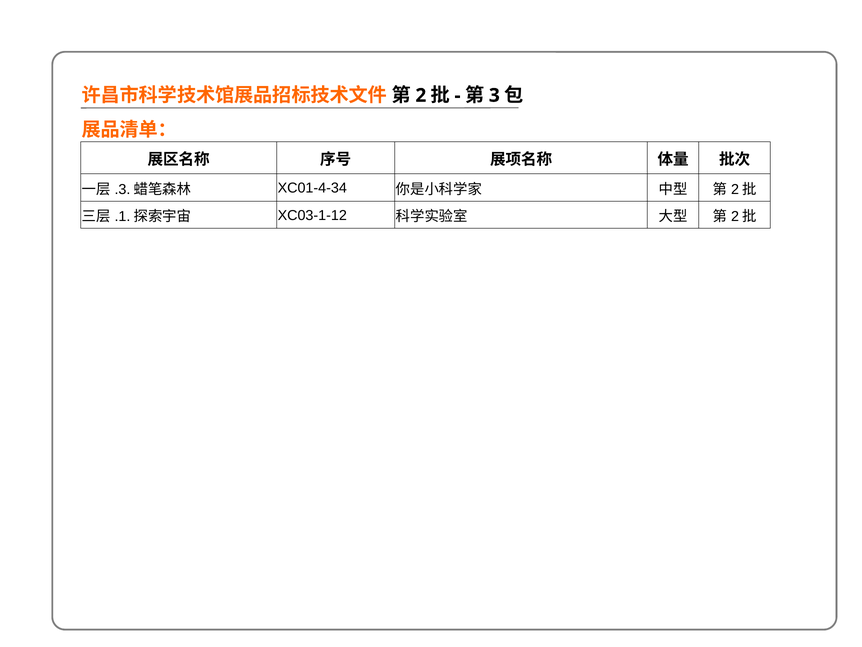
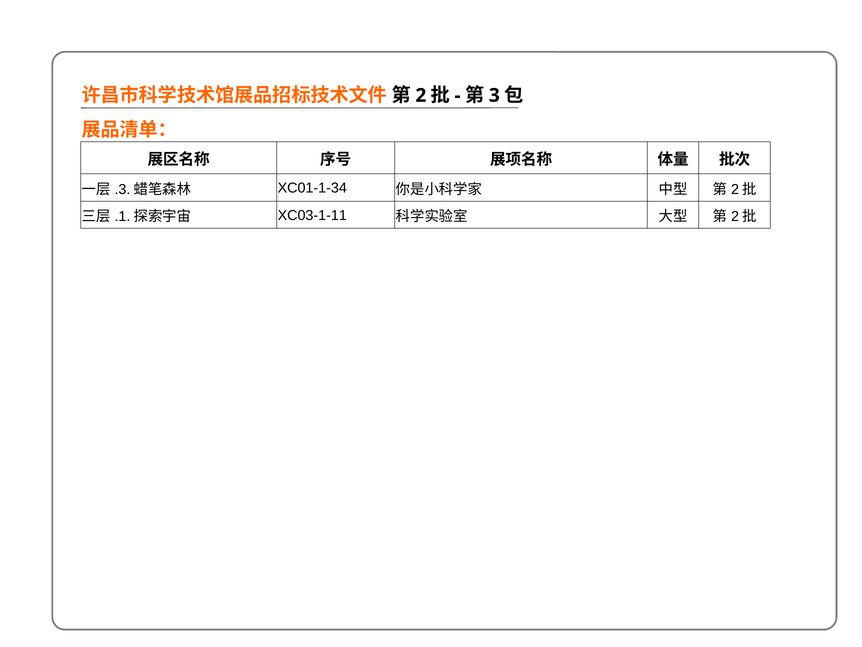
XC01-4-34: XC01-4-34 -> XC01-1-34
XC03-1-12: XC03-1-12 -> XC03-1-11
